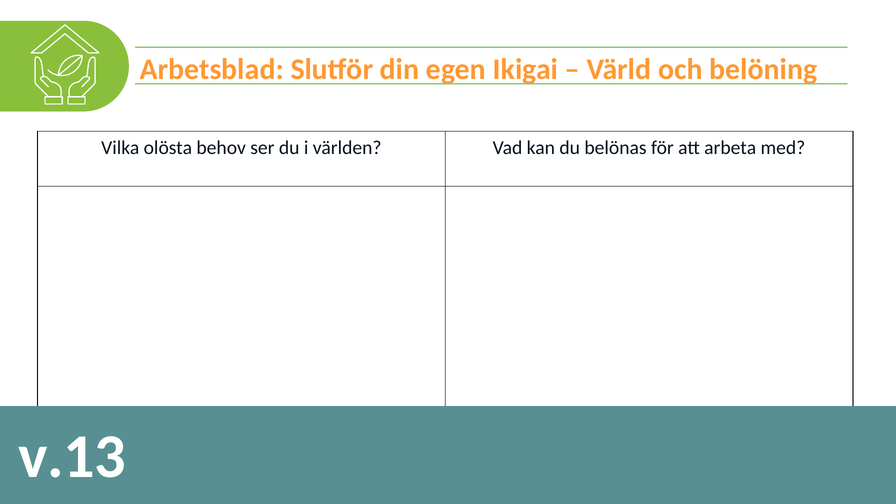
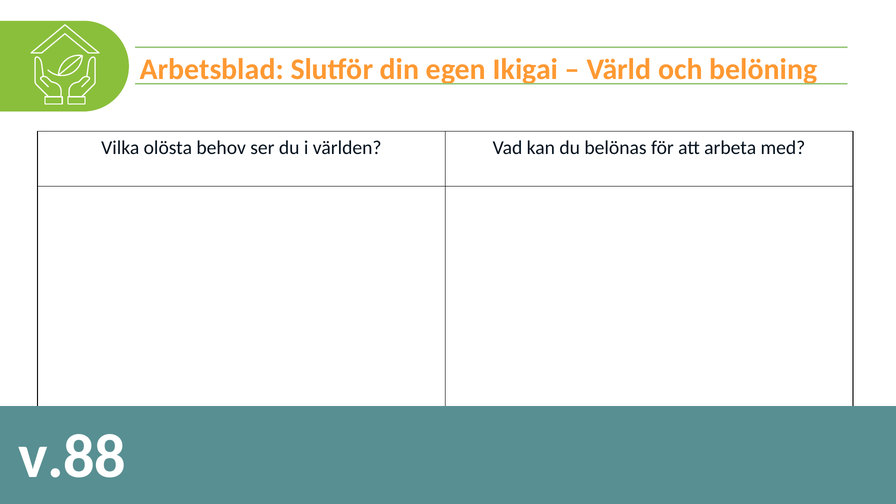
v.13: v.13 -> v.88
